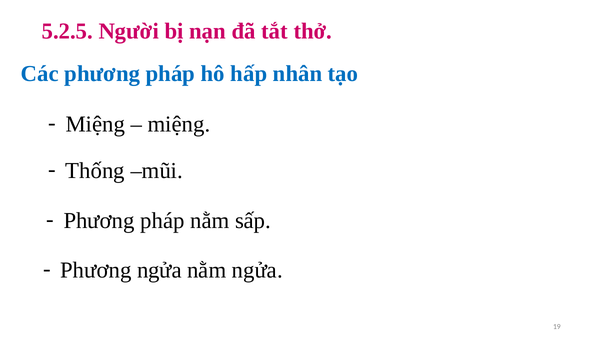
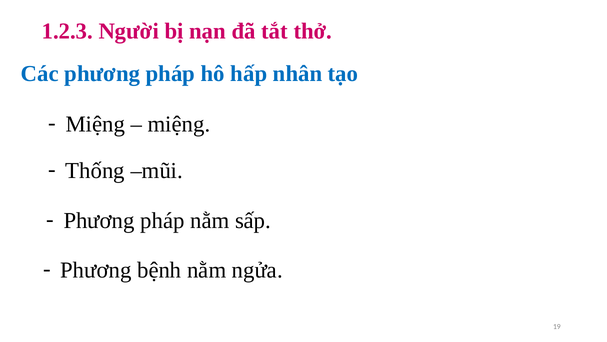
5.2.5: 5.2.5 -> 1.2.3
Phương ngửa: ngửa -> bệnh
